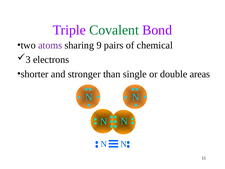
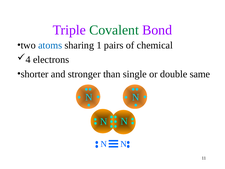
atoms colour: purple -> blue
9: 9 -> 1
3: 3 -> 4
areas: areas -> same
